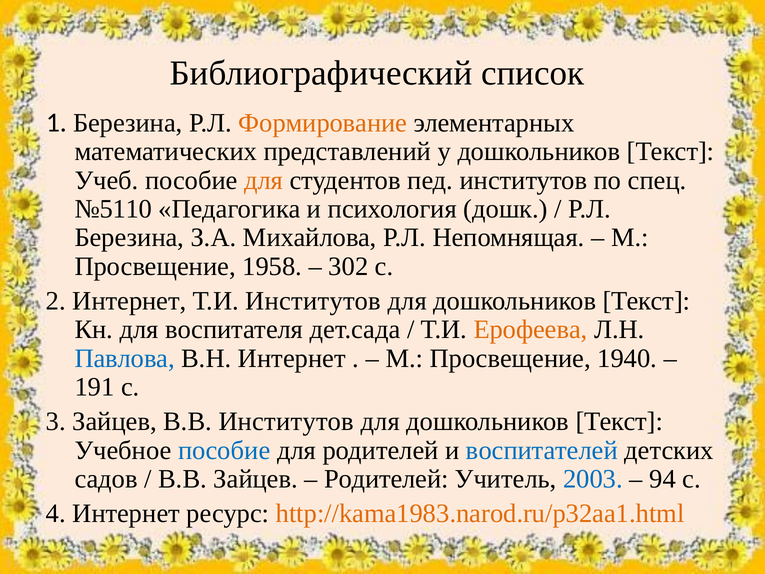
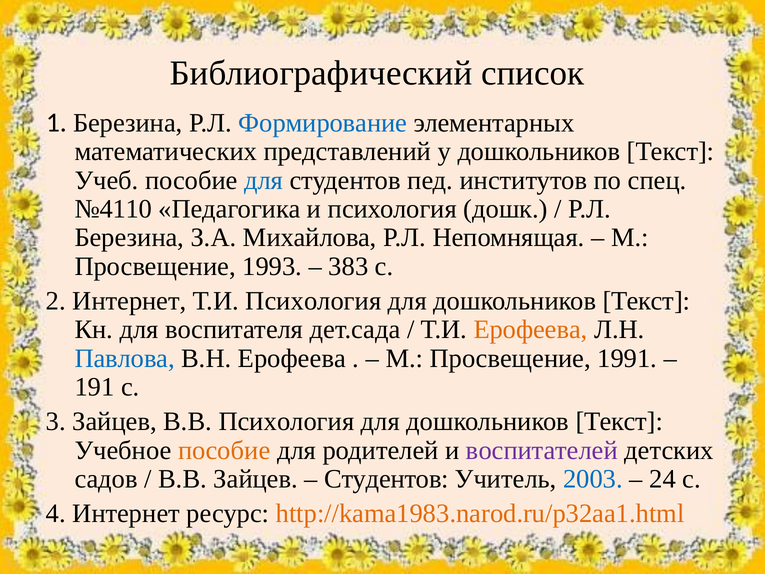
Формирование colour: orange -> blue
для at (264, 180) colour: orange -> blue
№5110: №5110 -> №4110
1958: 1958 -> 1993
302: 302 -> 383
Т.И Институтов: Институтов -> Психология
В.Н Интернет: Интернет -> Ерофеева
1940: 1940 -> 1991
В.В Институтов: Институтов -> Психология
пособие at (224, 450) colour: blue -> orange
воспитателей colour: blue -> purple
Родителей at (386, 479): Родителей -> Студентов
94: 94 -> 24
